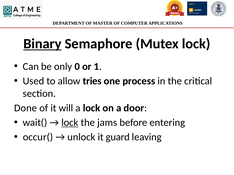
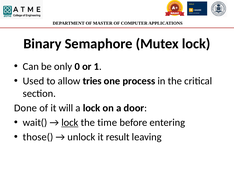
Binary underline: present -> none
jams: jams -> time
occur(: occur( -> those(
guard: guard -> result
